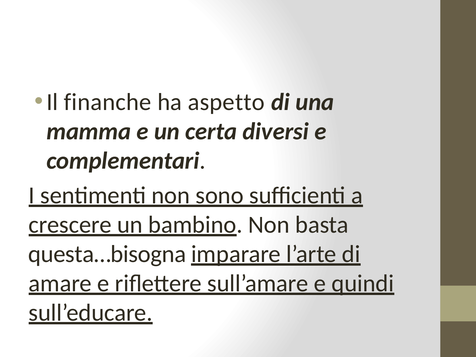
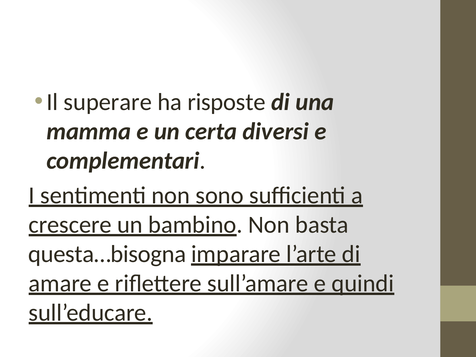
finanche: finanche -> superare
aspetto: aspetto -> risposte
